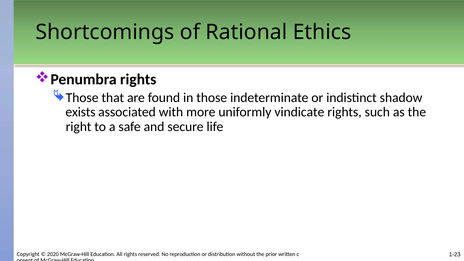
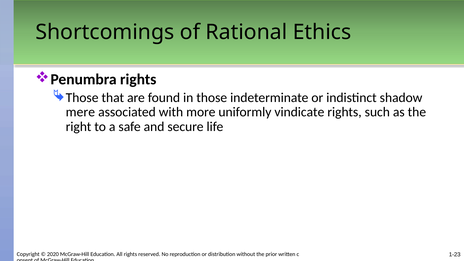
exists: exists -> mere
